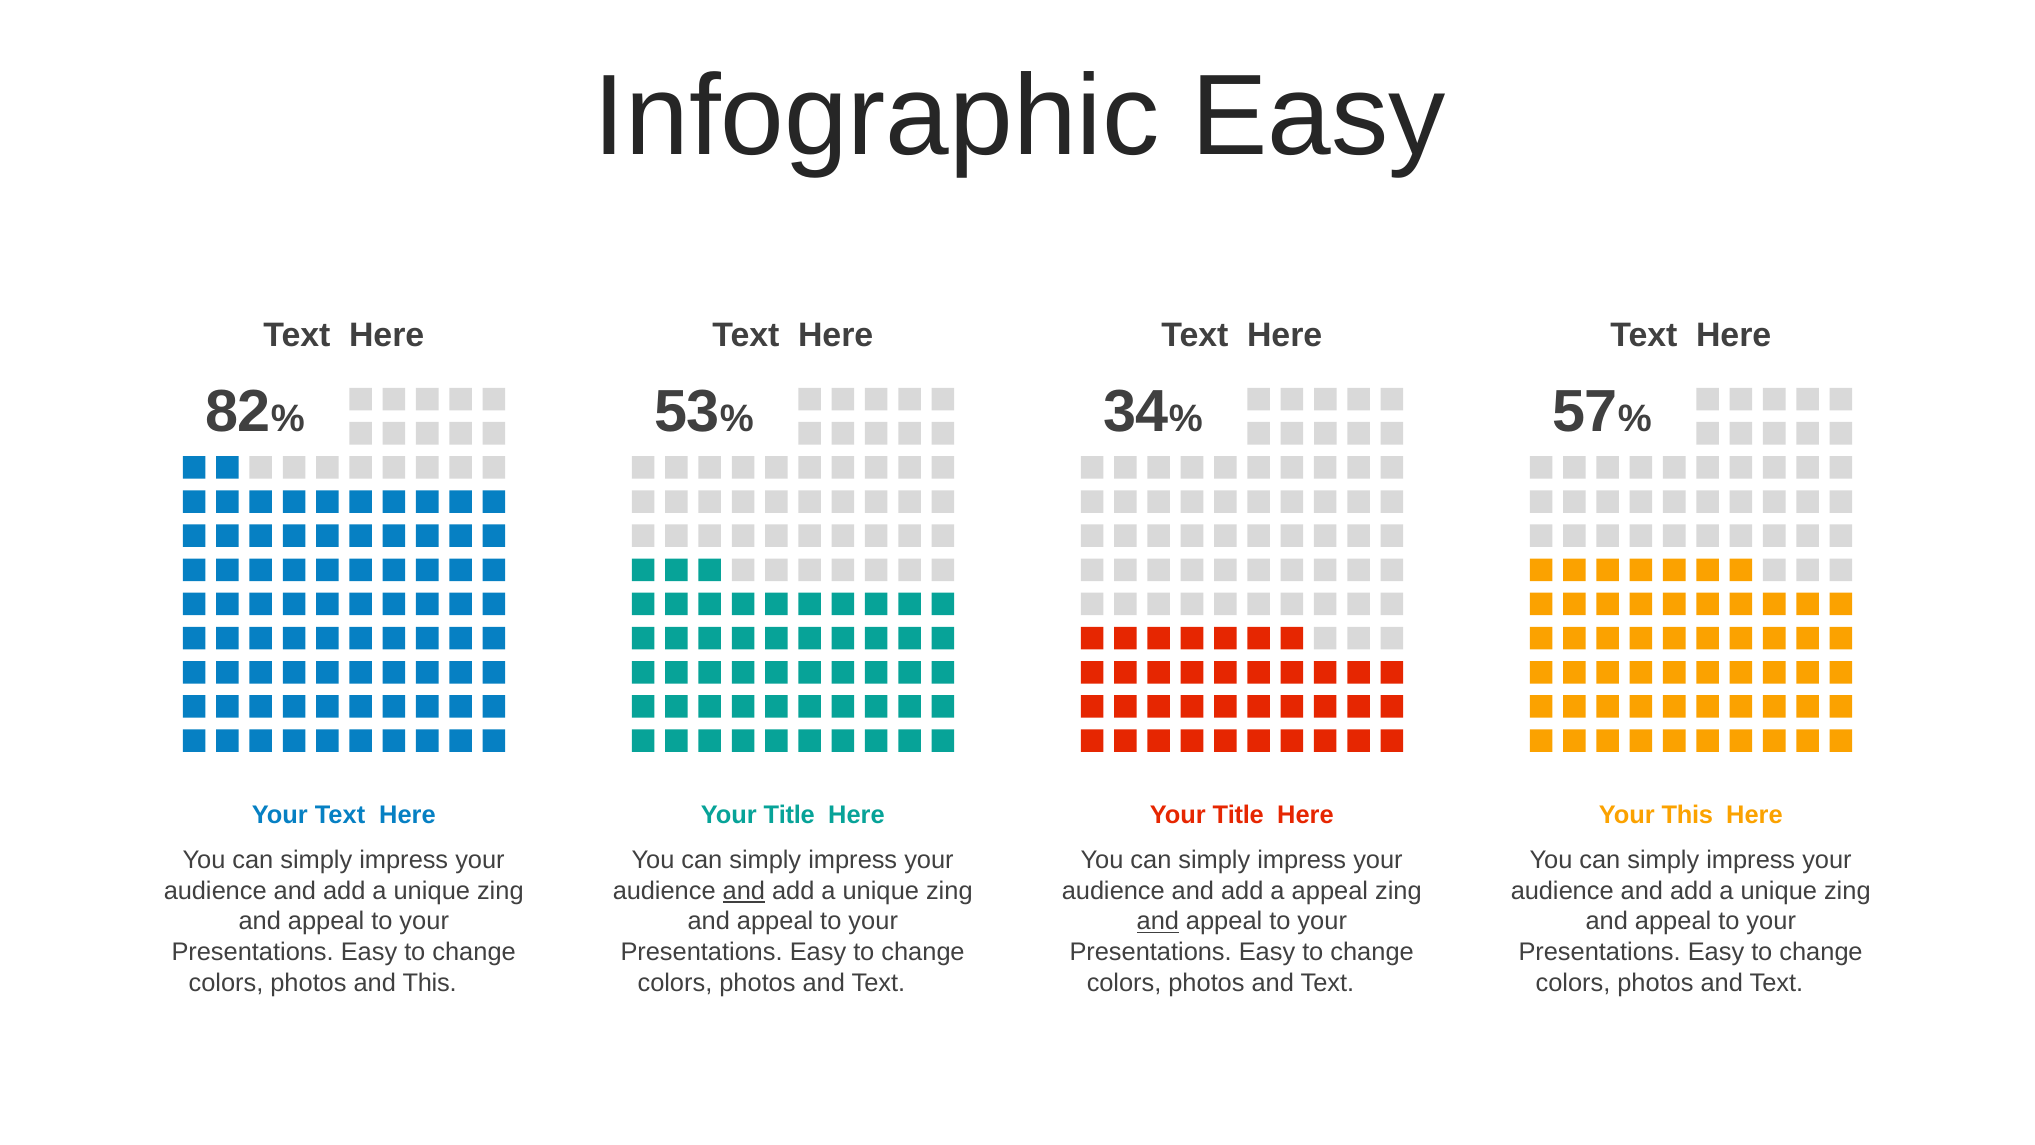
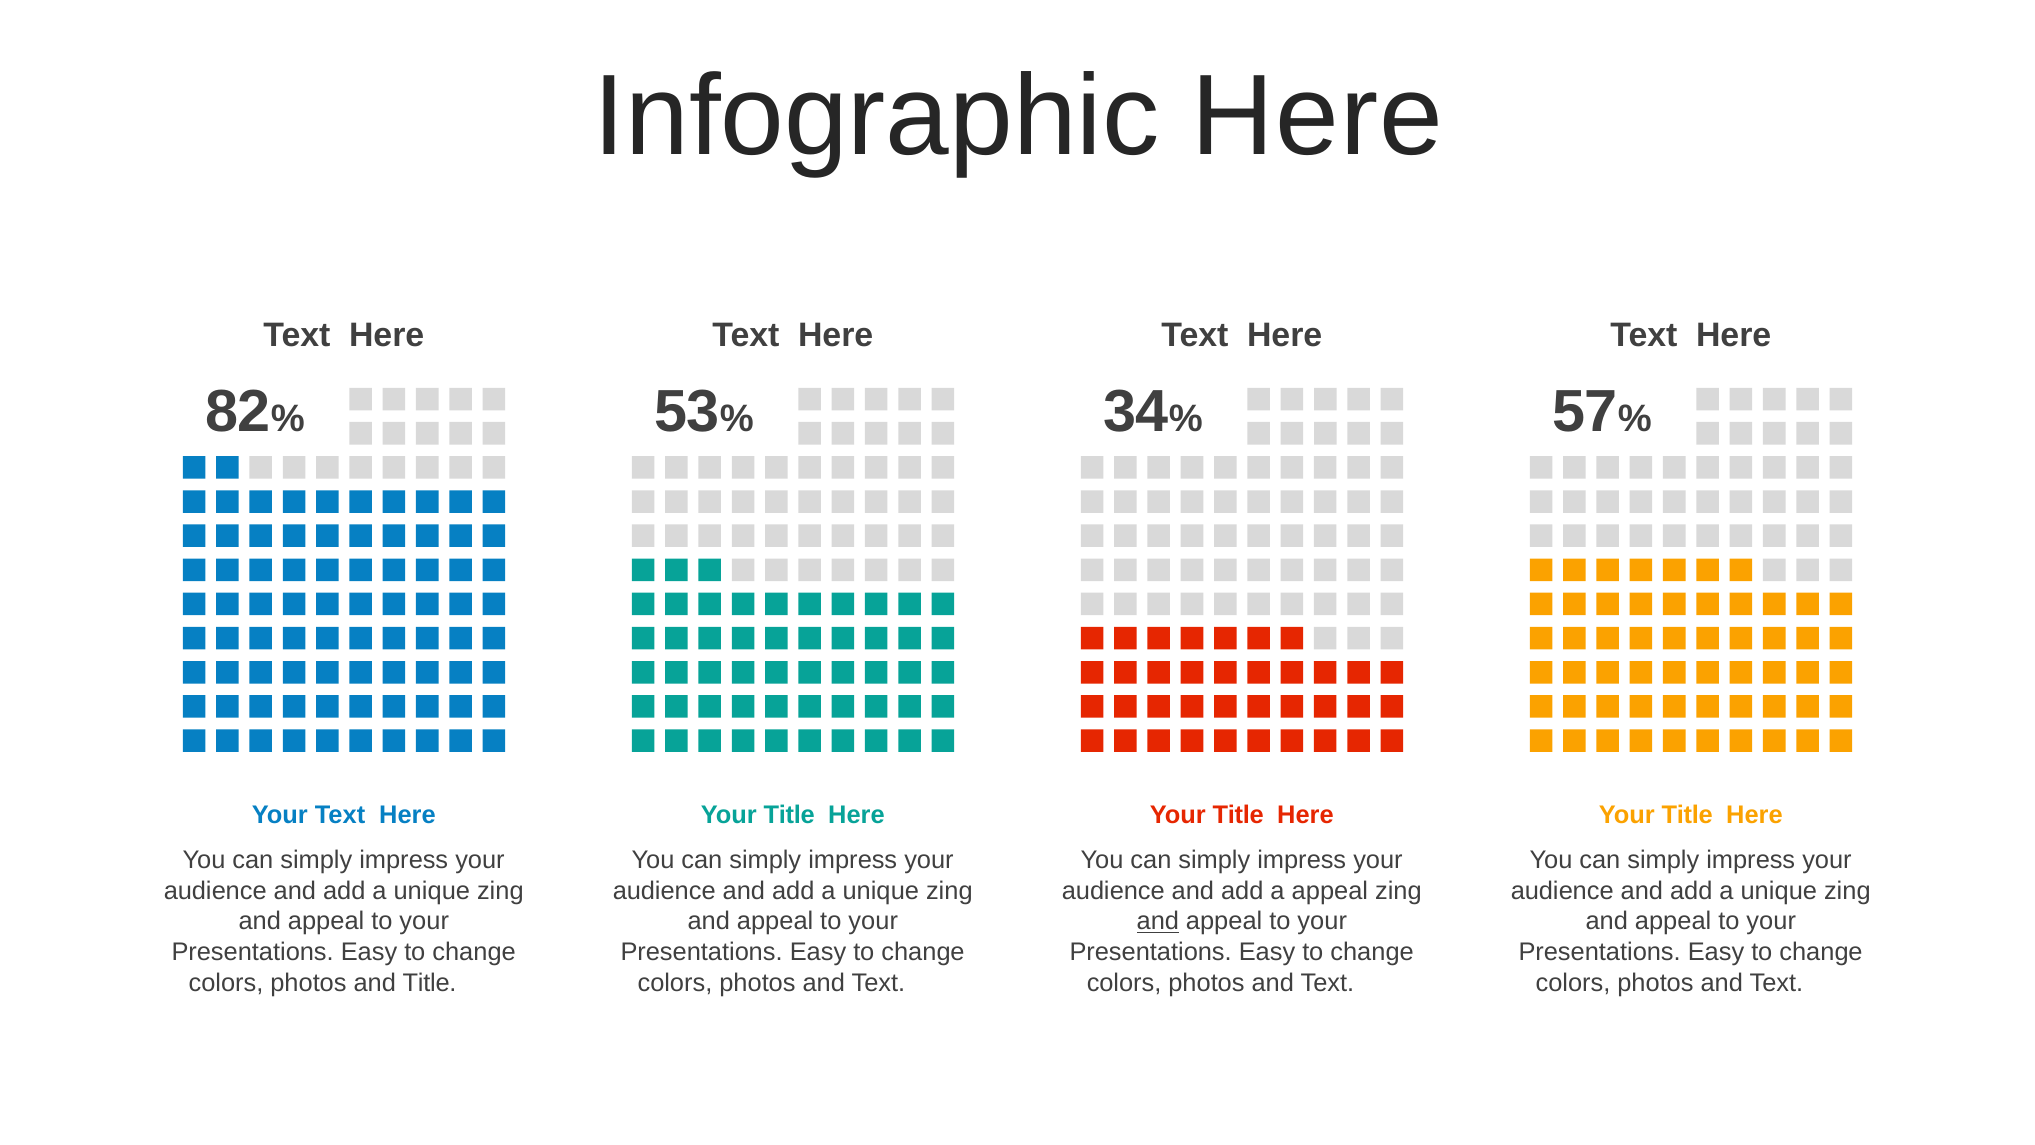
Infographic Easy: Easy -> Here
This at (1687, 814): This -> Title
and at (744, 891) underline: present -> none
and This: This -> Title
